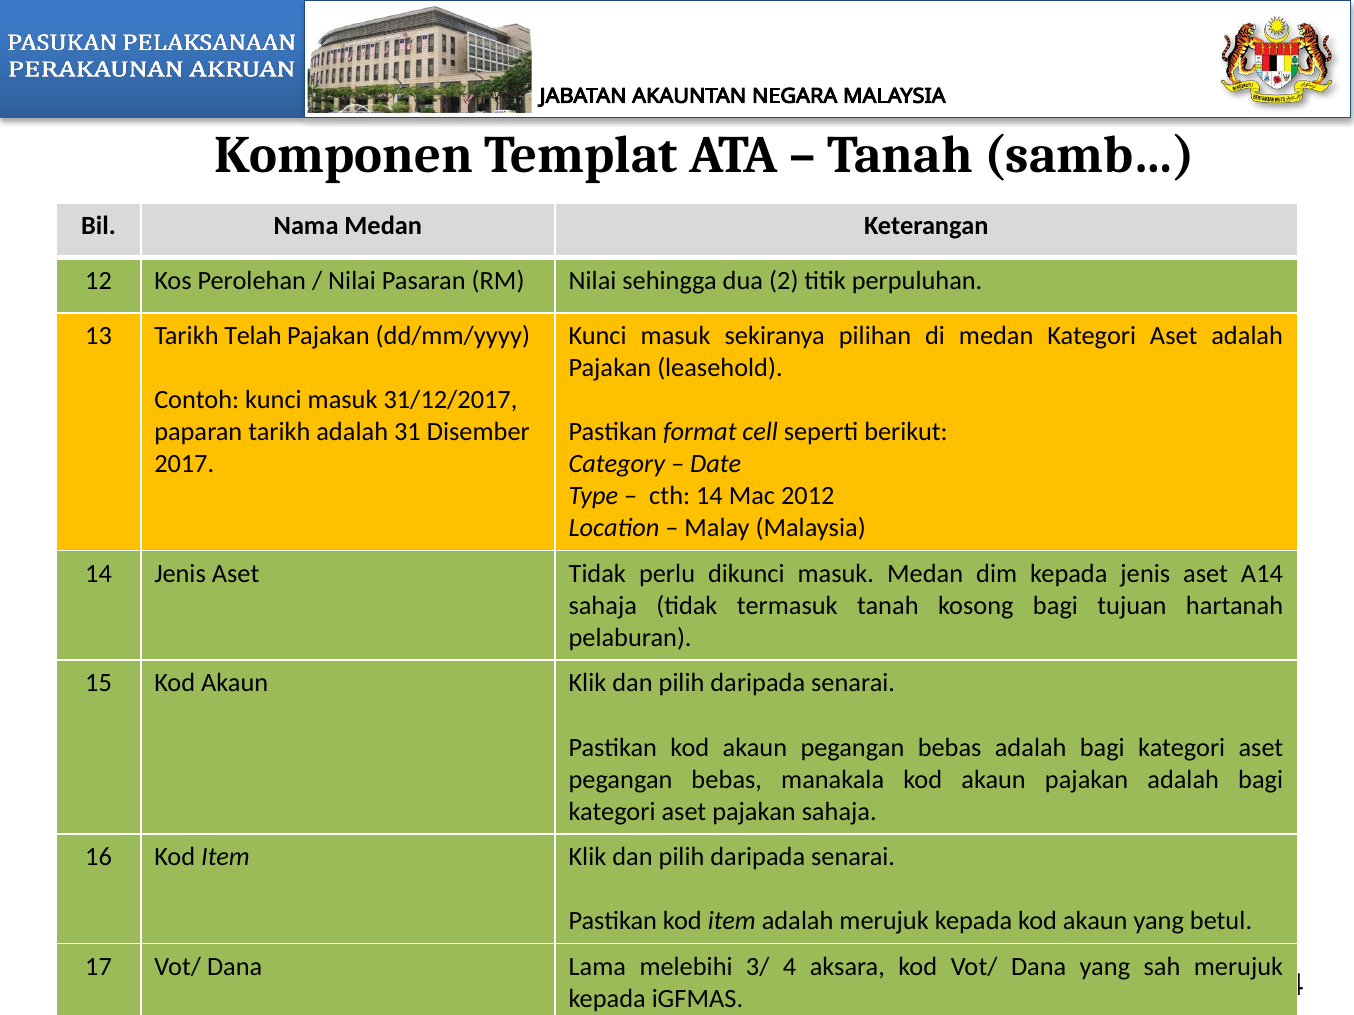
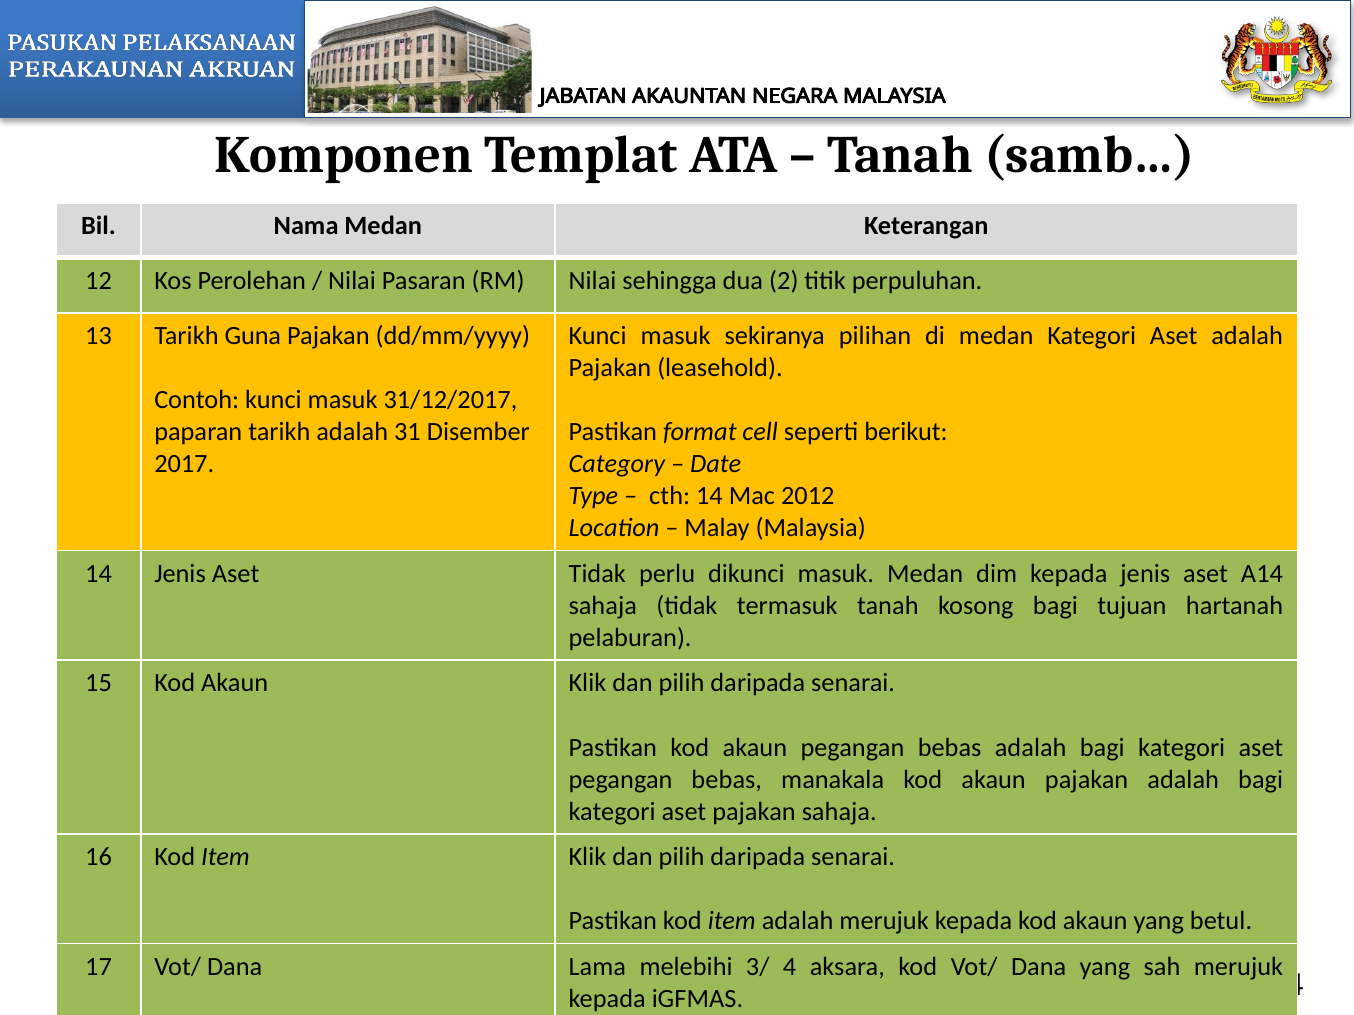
Telah: Telah -> Guna
